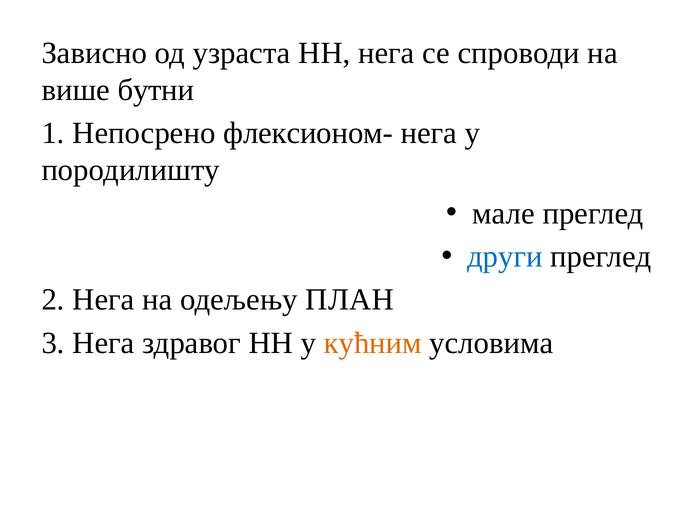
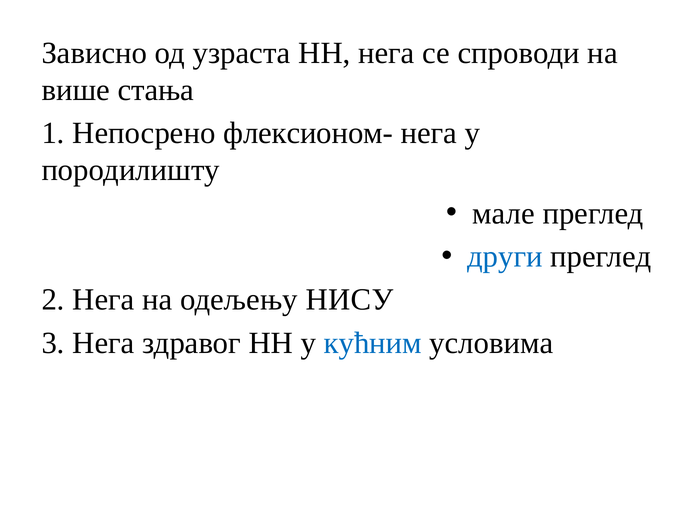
бутни: бутни -> стања
ПЛАН: ПЛАН -> НИСУ
кућним colour: orange -> blue
